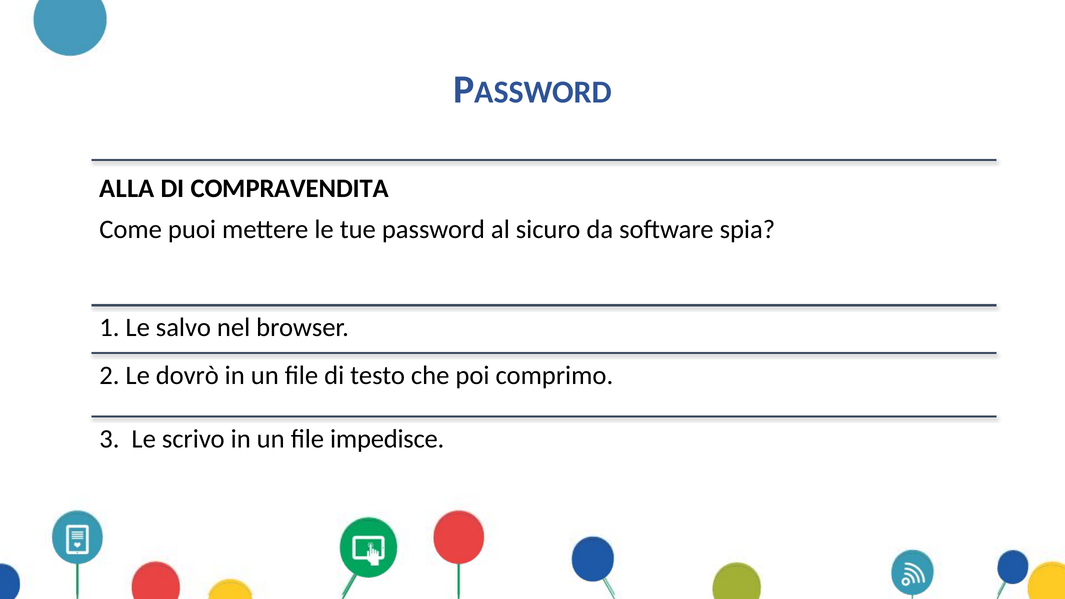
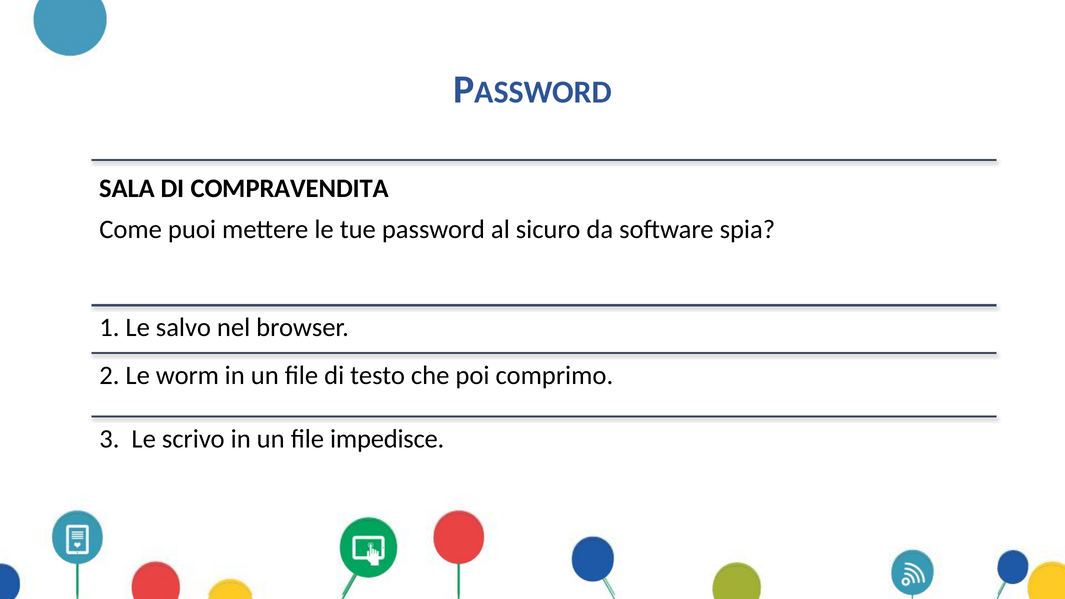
ALLA: ALLA -> SALA
dovrò: dovrò -> worm
